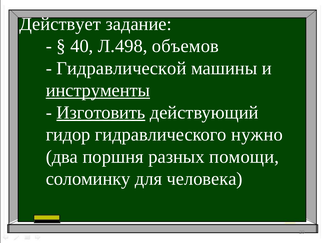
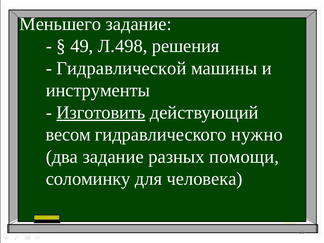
Действует: Действует -> Меньшего
40: 40 -> 49
объемов: объемов -> решения
инструменты underline: present -> none
гидор: гидор -> весом
два поршня: поршня -> задание
